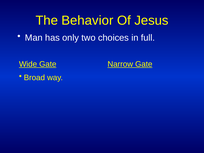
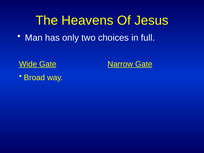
Behavior: Behavior -> Heavens
